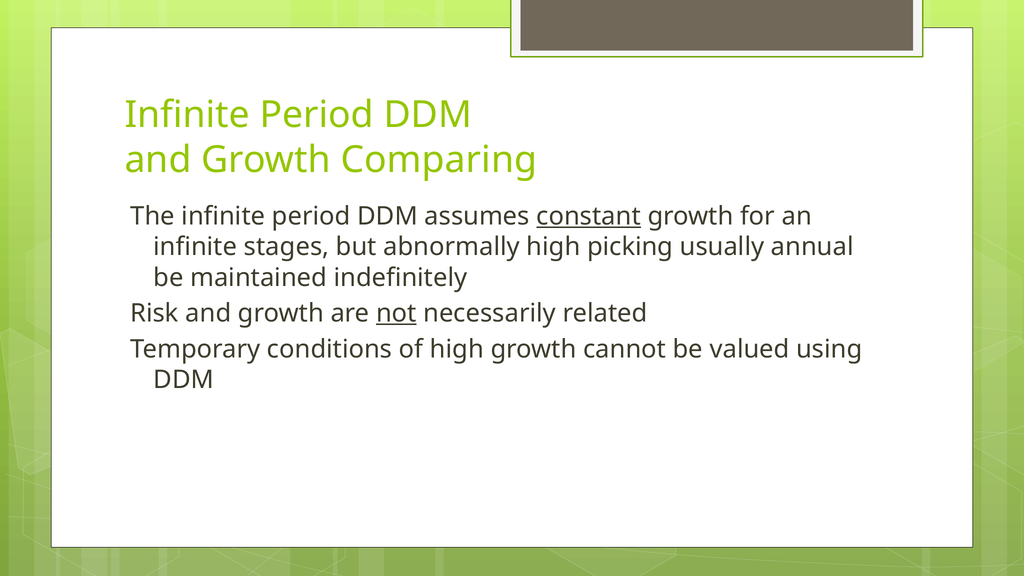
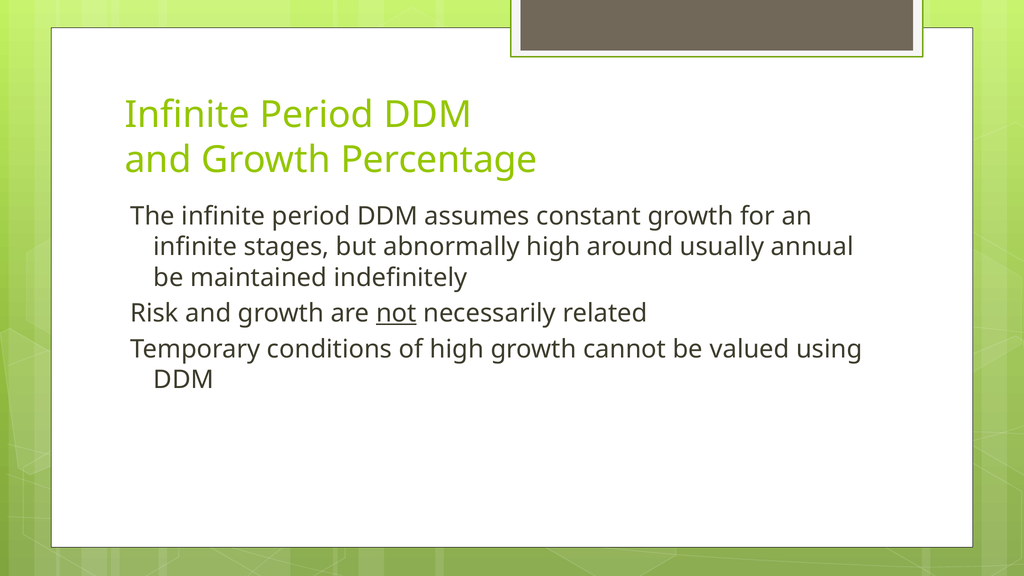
Comparing: Comparing -> Percentage
constant underline: present -> none
picking: picking -> around
